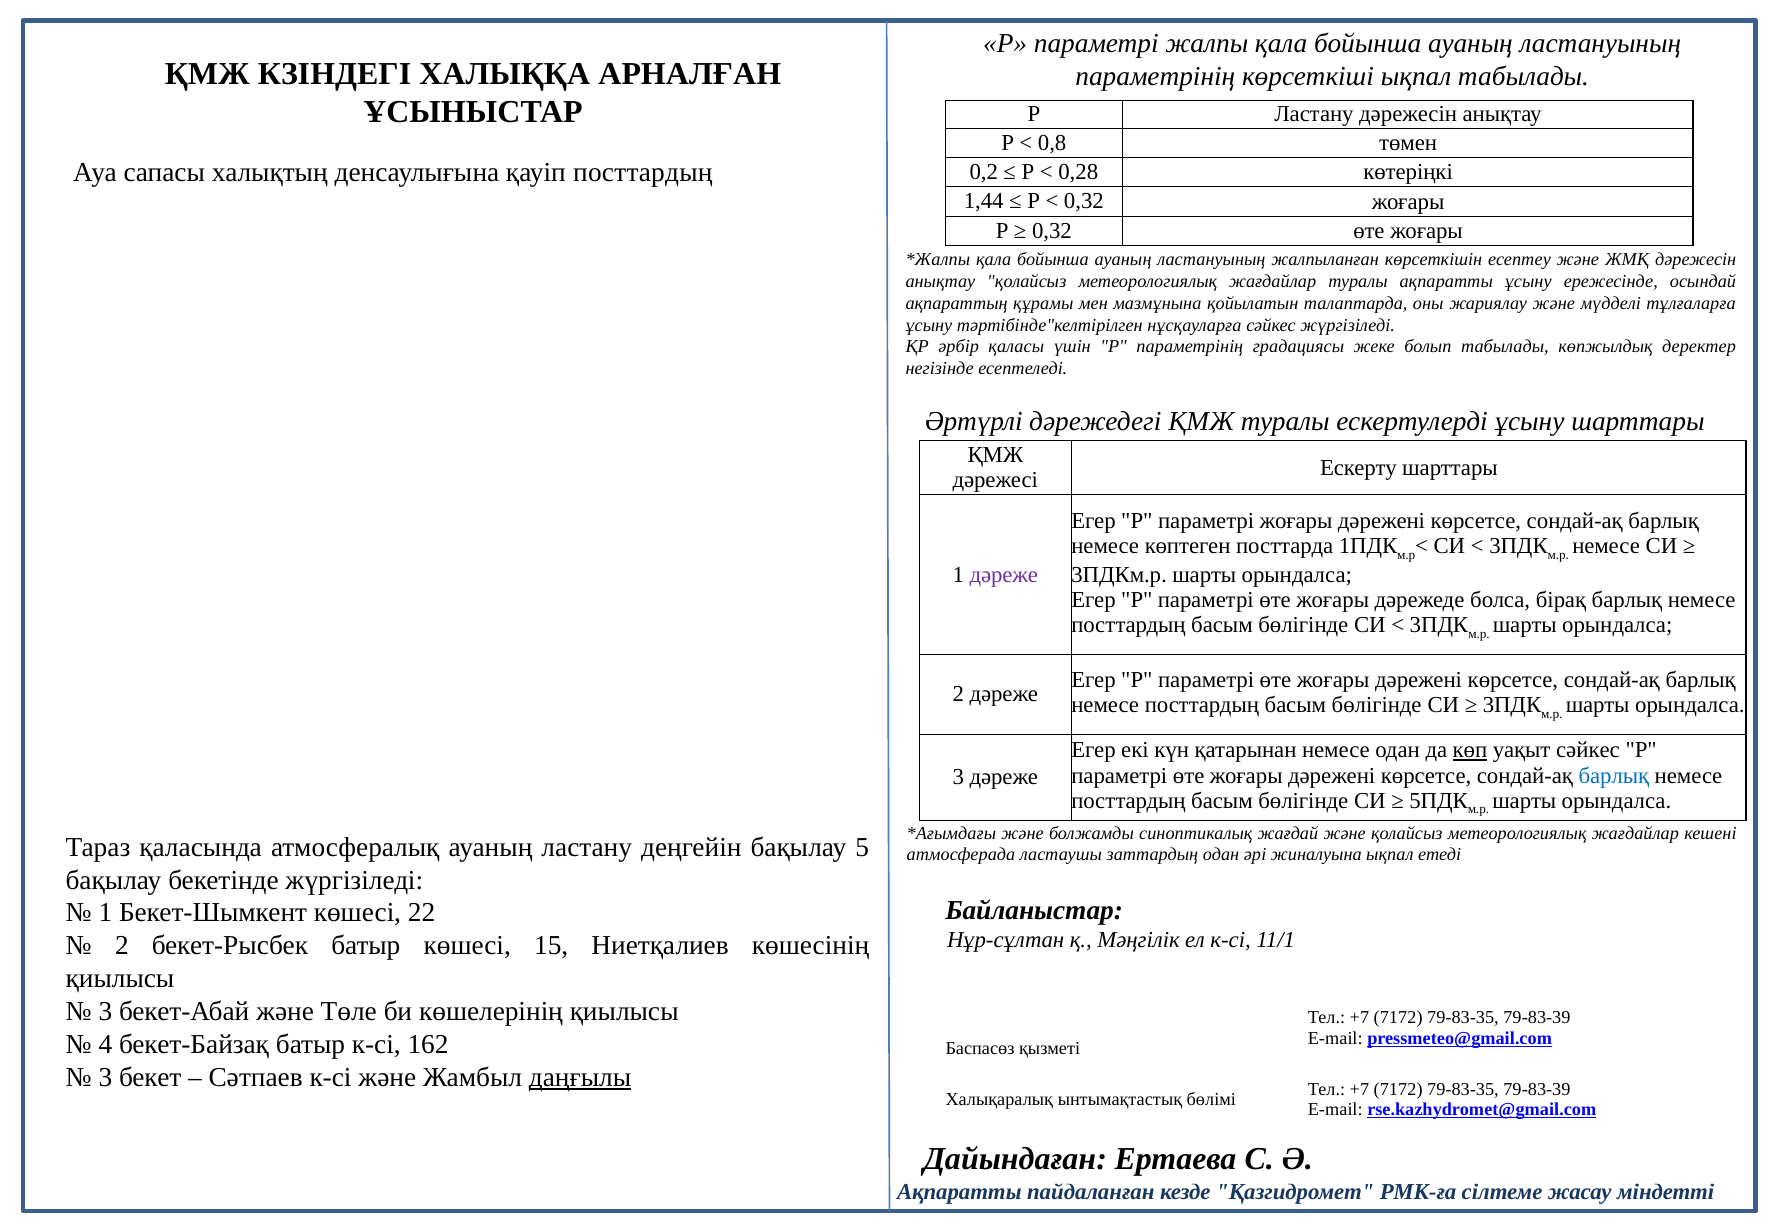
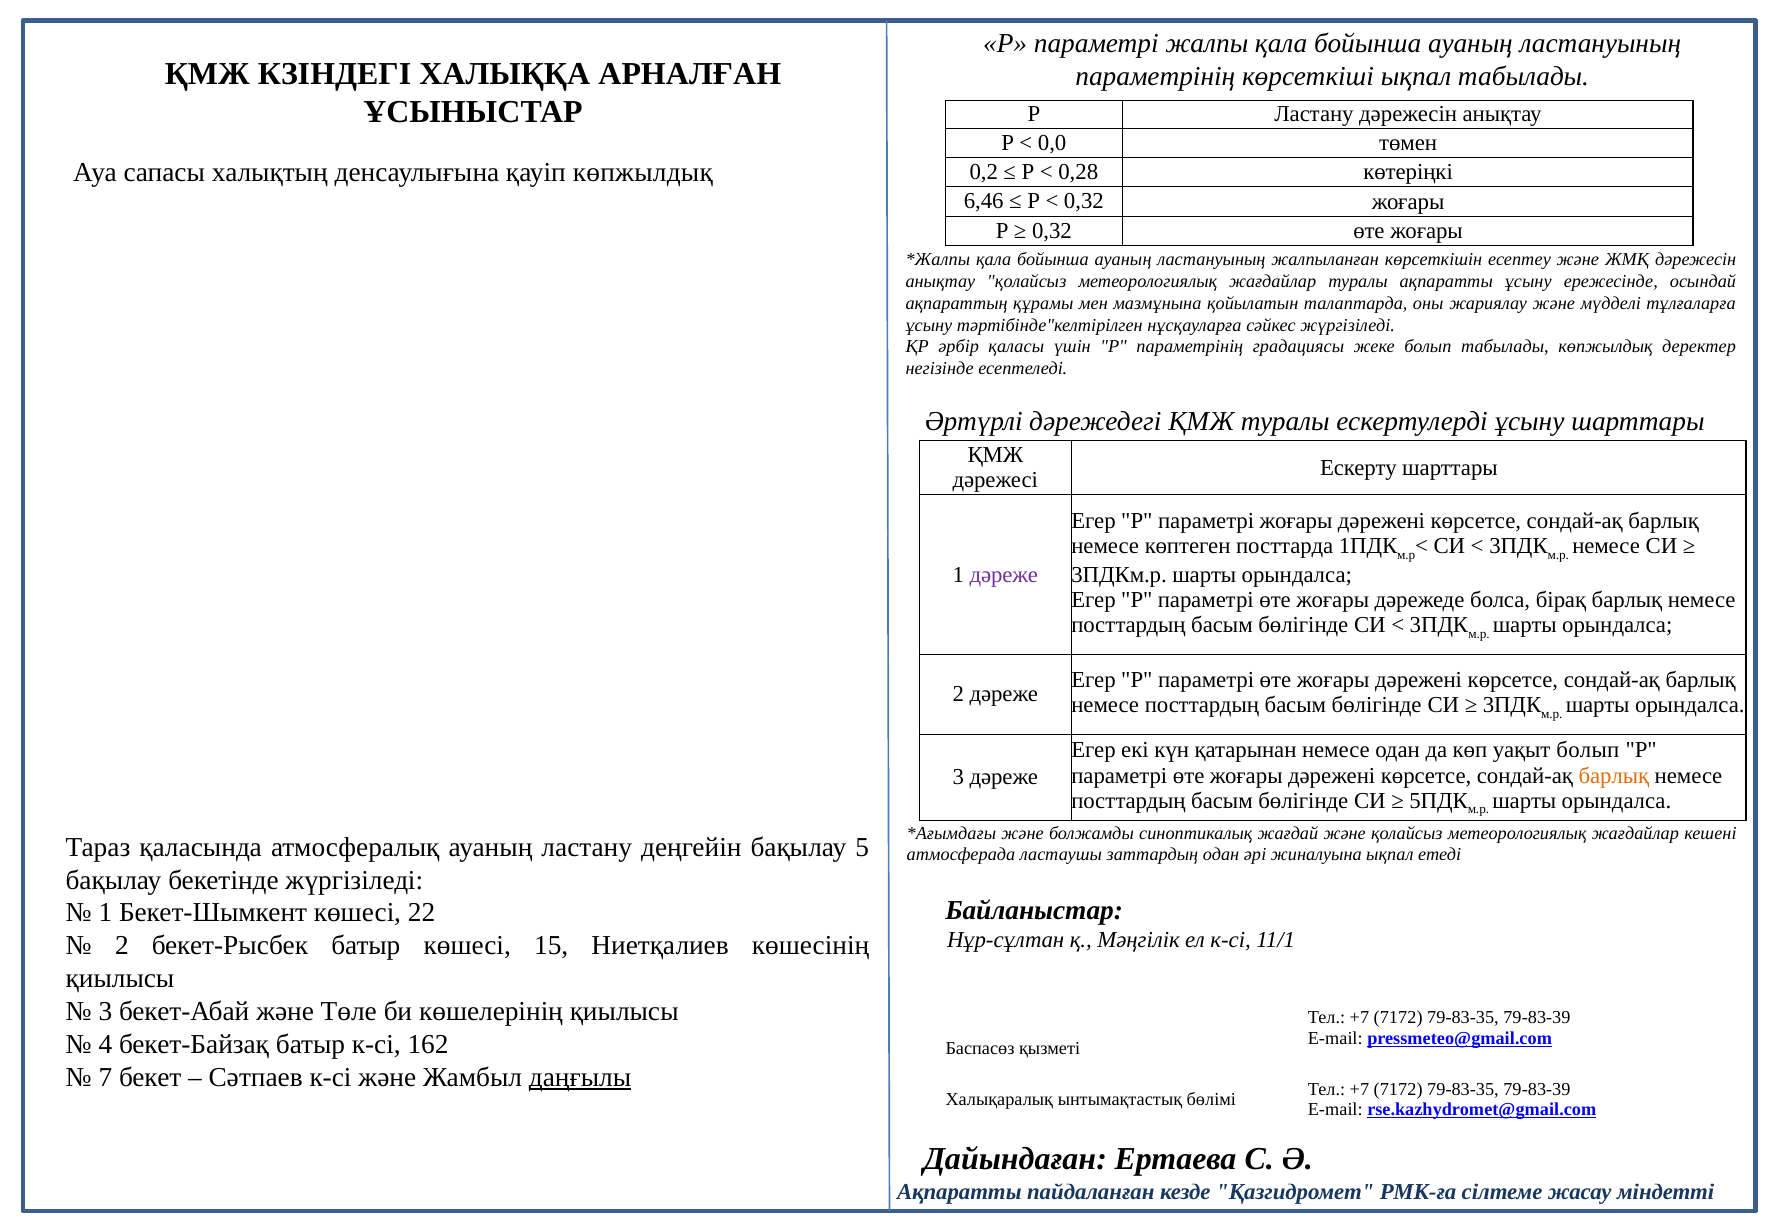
0,8: 0,8 -> 0,0
қауіп посттардың: посттардың -> көпжылдық
1,44: 1,44 -> 6,46
көп underline: present -> none
уақыт сәйкес: сәйкес -> болып
барлық at (1614, 775) colour: blue -> orange
3 at (105, 1077): 3 -> 7
